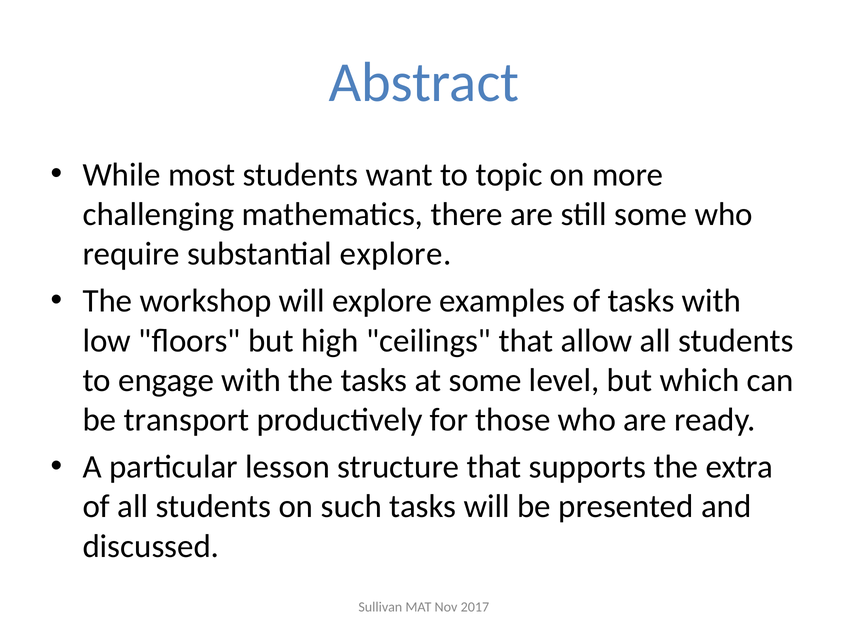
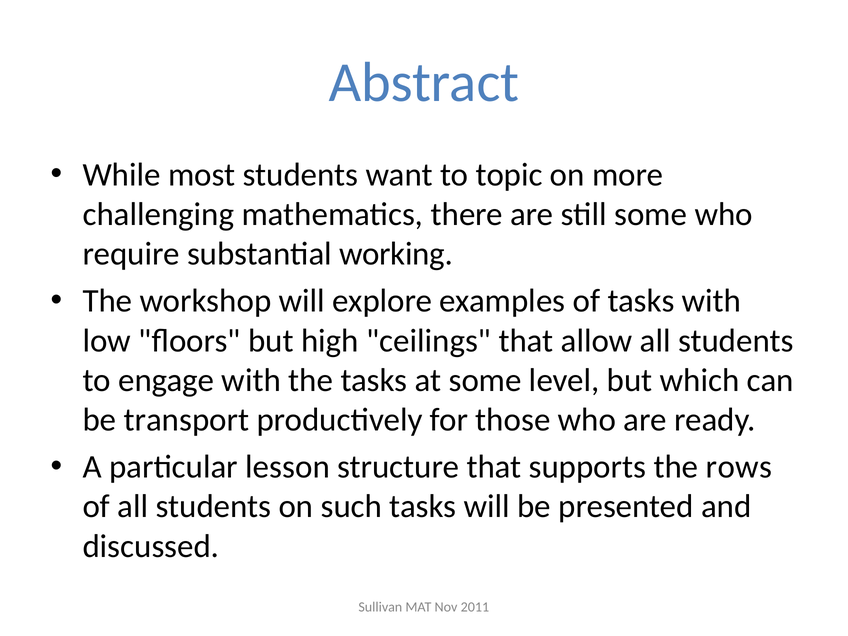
substantial explore: explore -> working
extra: extra -> rows
2017: 2017 -> 2011
